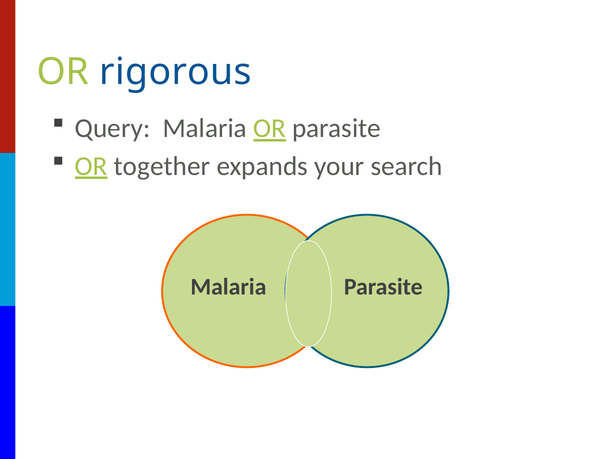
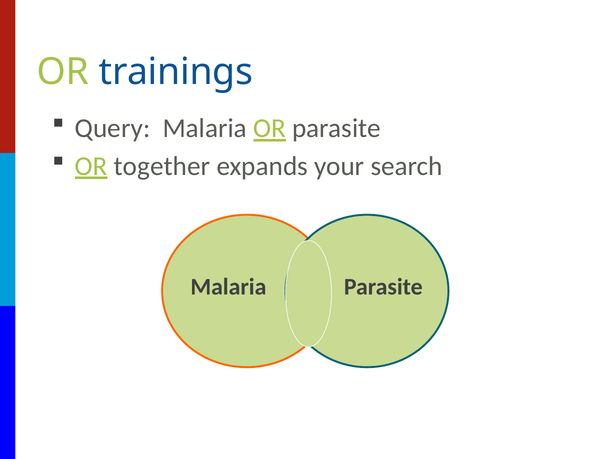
rigorous: rigorous -> trainings
